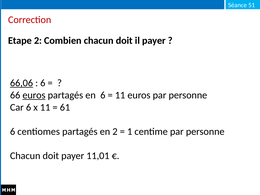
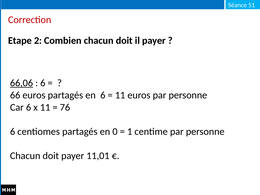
euros at (34, 95) underline: present -> none
61: 61 -> 76
en 2: 2 -> 0
